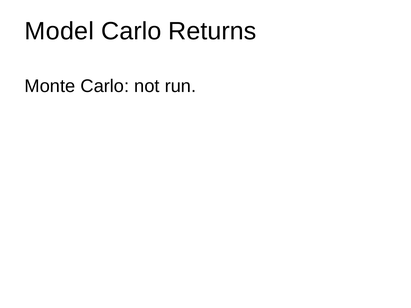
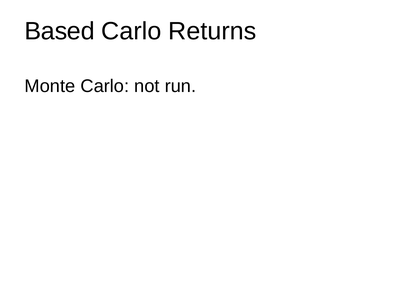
Model: Model -> Based
